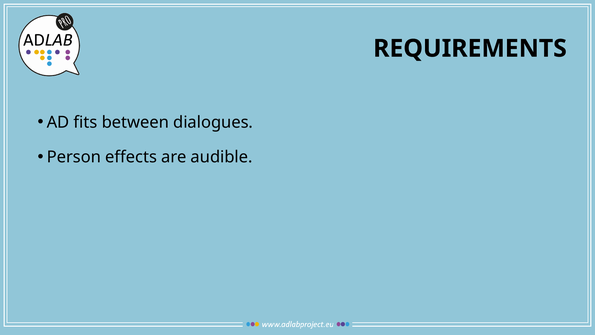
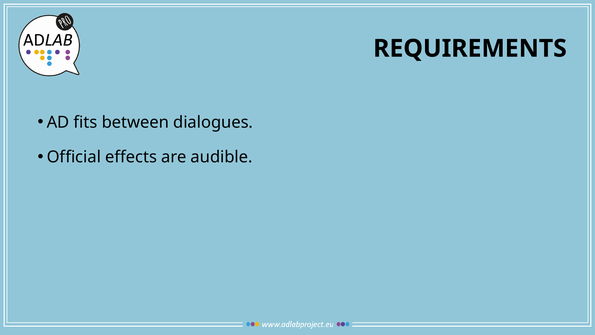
Person: Person -> Official
